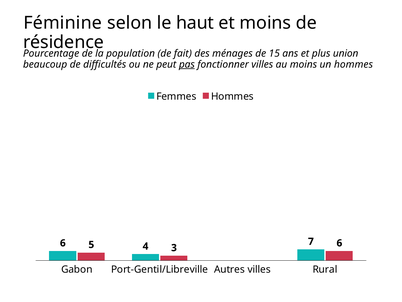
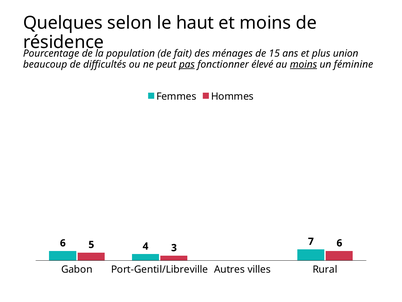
Féminine: Féminine -> Quelques
fonctionner villes: villes -> élevé
moins at (303, 64) underline: none -> present
un hommes: hommes -> féminine
